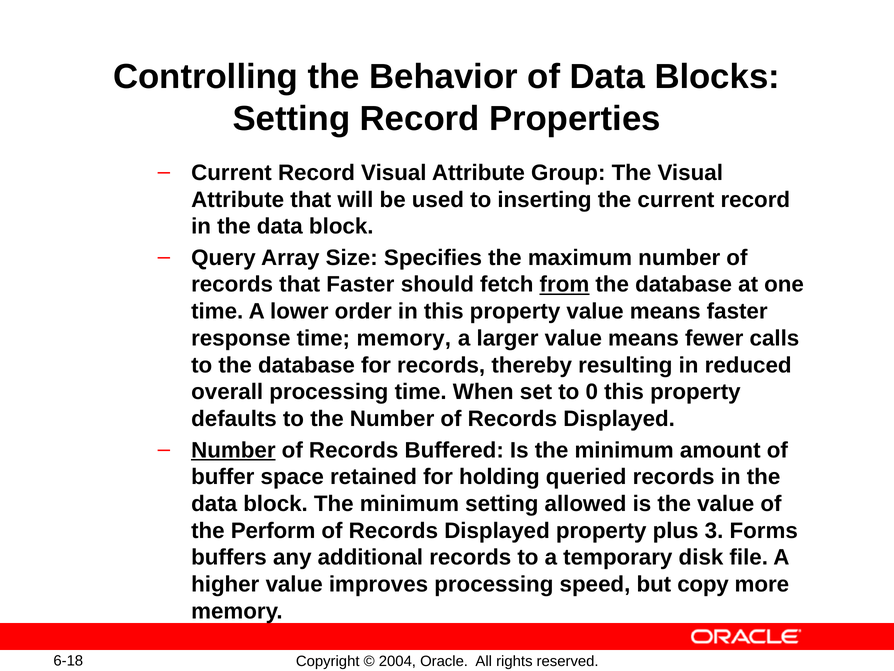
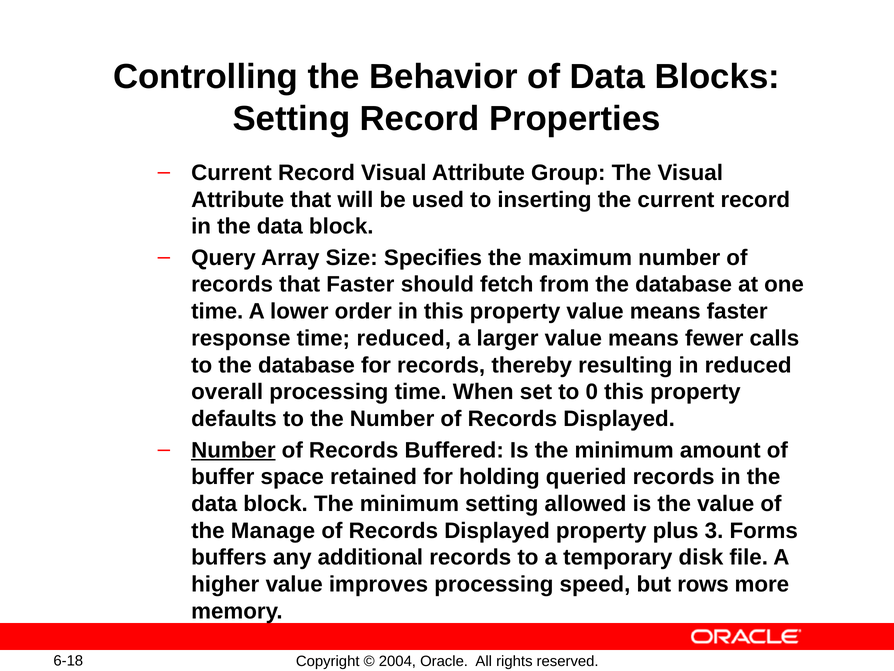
from underline: present -> none
time memory: memory -> reduced
Perform: Perform -> Manage
copy: copy -> rows
